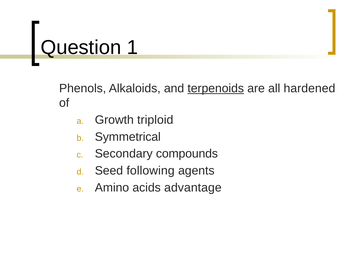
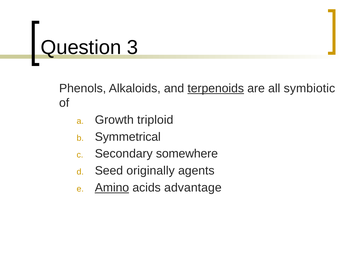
1: 1 -> 3
hardened: hardened -> symbiotic
compounds: compounds -> somewhere
following: following -> originally
Amino underline: none -> present
